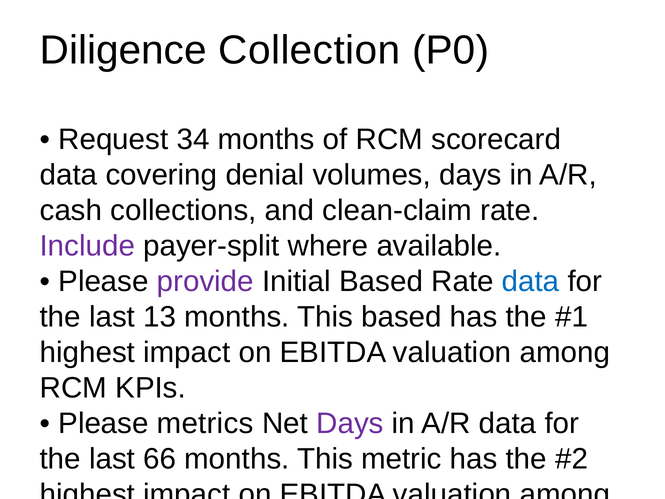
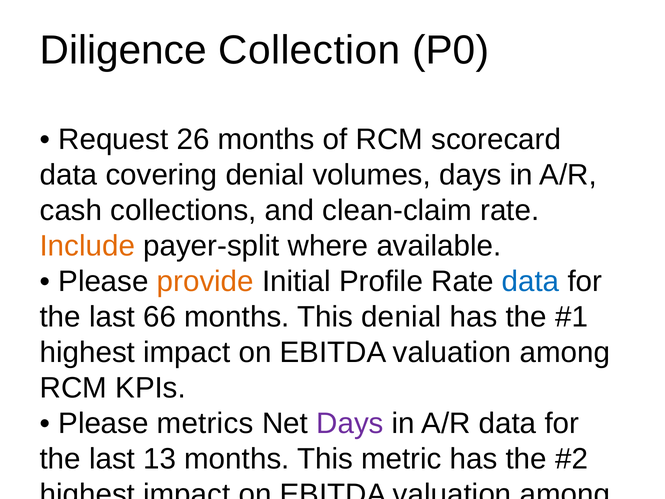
34: 34 -> 26
Include colour: purple -> orange
provide at (205, 281) colour: purple -> orange
Initial Based: Based -> Profile
13: 13 -> 66
This based: based -> denial
66: 66 -> 13
